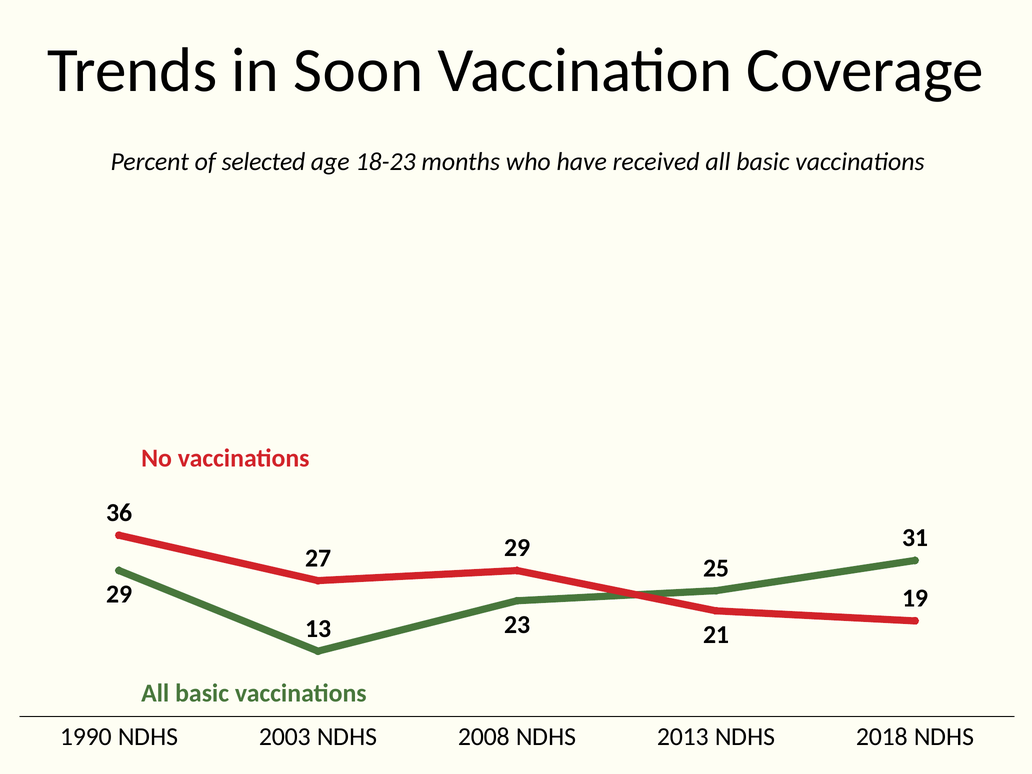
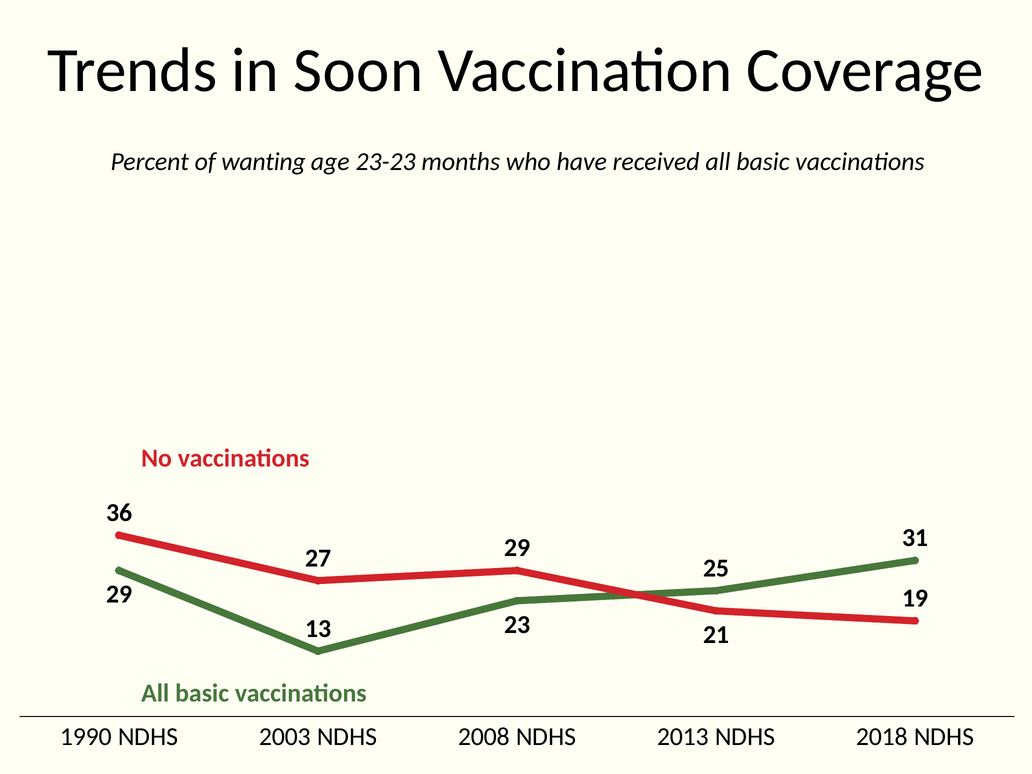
selected: selected -> wanting
18-23: 18-23 -> 23-23
